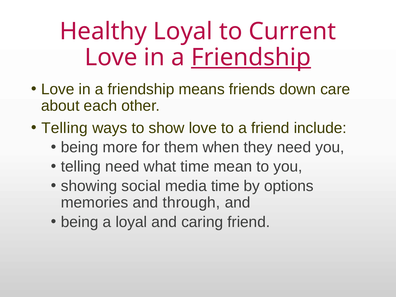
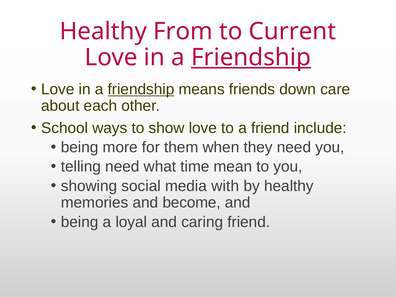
Healthy Loyal: Loyal -> From
friendship at (141, 89) underline: none -> present
Telling at (64, 128): Telling -> School
media time: time -> with
by options: options -> healthy
through: through -> become
